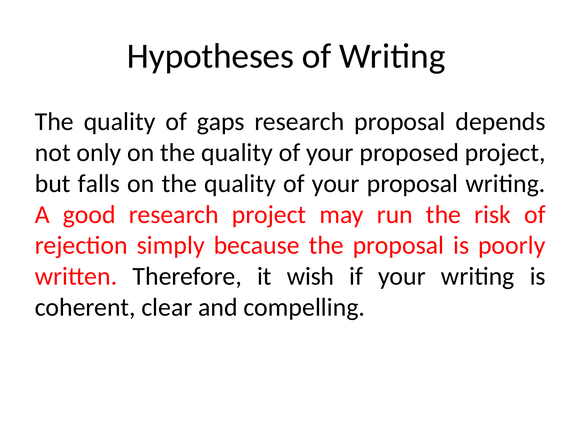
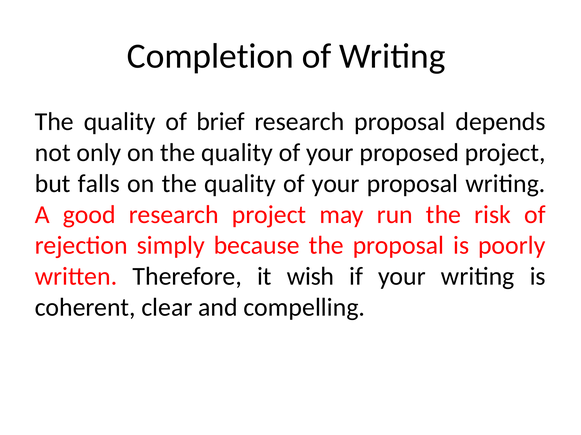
Hypotheses: Hypotheses -> Completion
gaps: gaps -> brief
